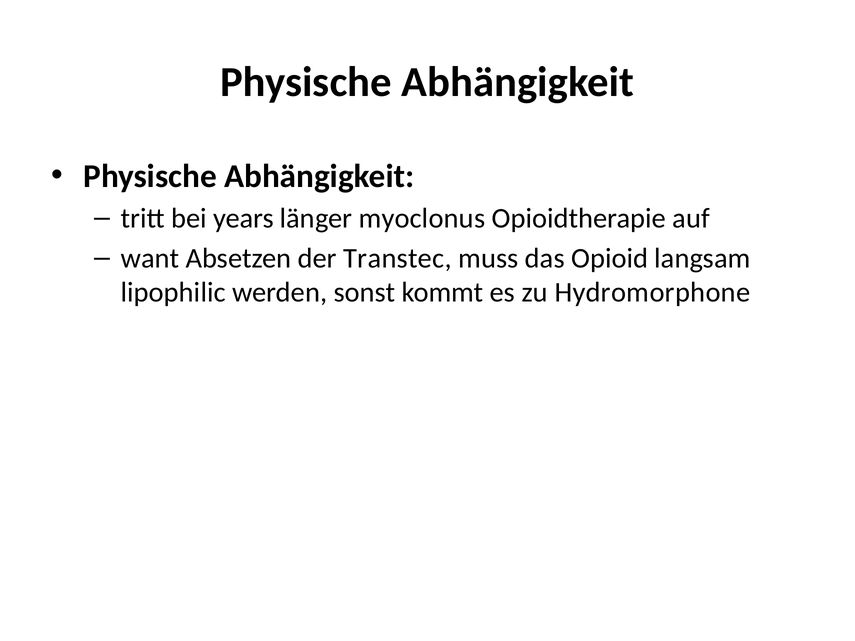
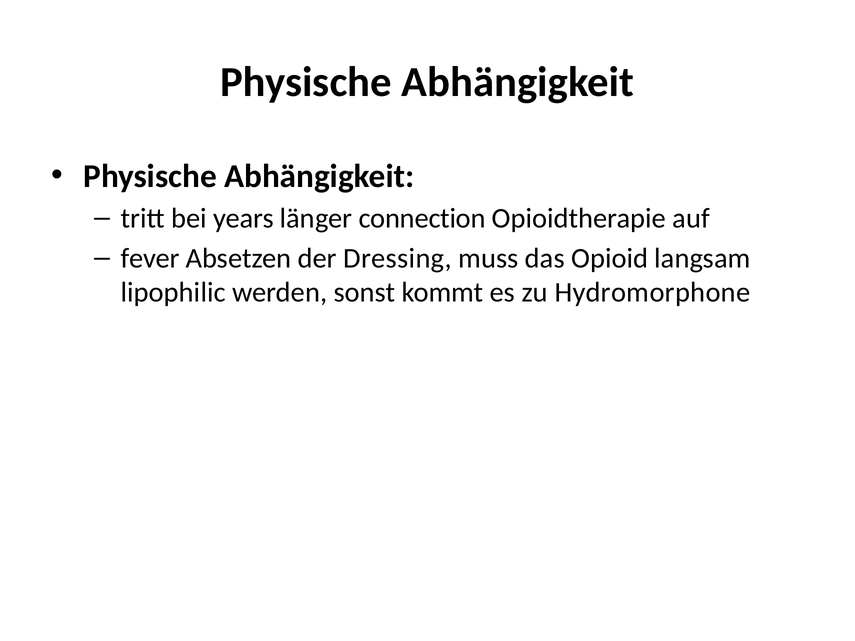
myoclonus: myoclonus -> connection
want: want -> fever
Transtec: Transtec -> Dressing
